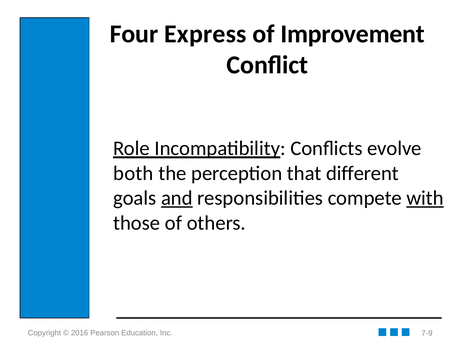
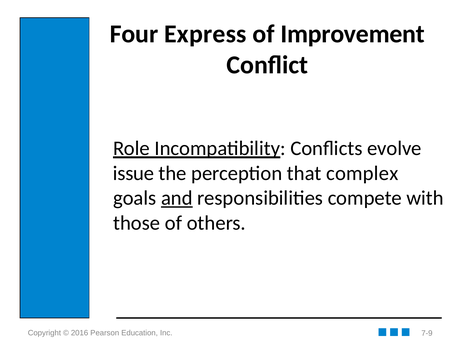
both: both -> issue
different: different -> complex
with underline: present -> none
